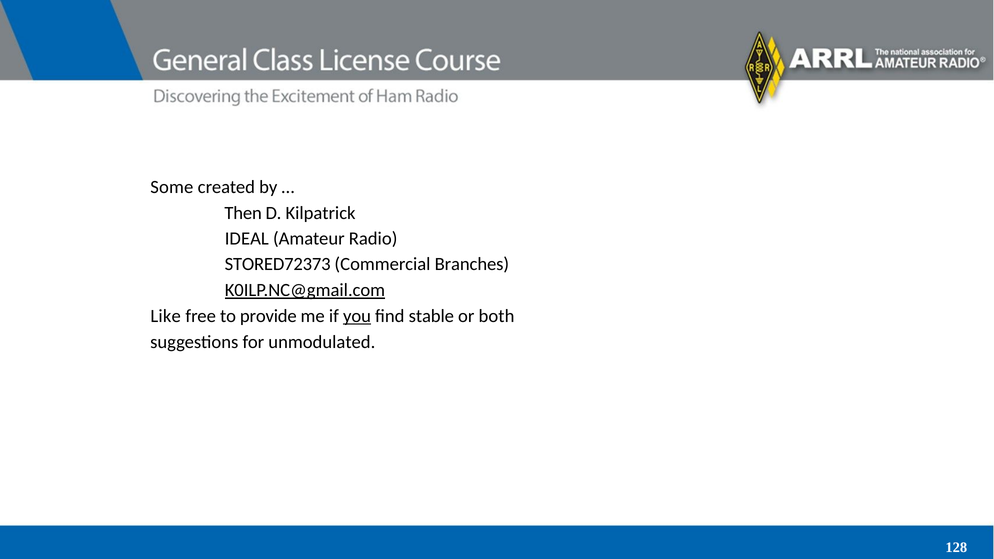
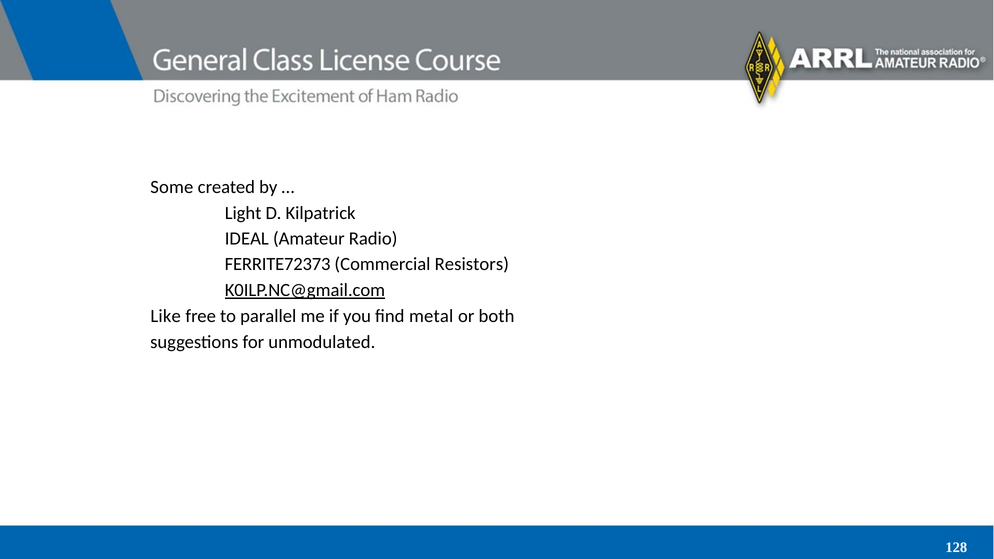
Then: Then -> Light
STORED72373: STORED72373 -> FERRITE72373
Branches: Branches -> Resistors
provide: provide -> parallel
you underline: present -> none
stable: stable -> metal
